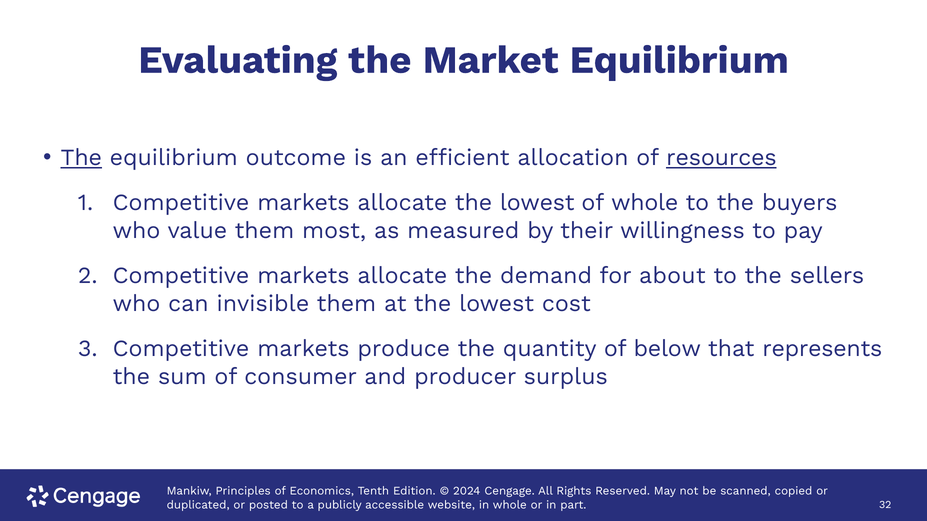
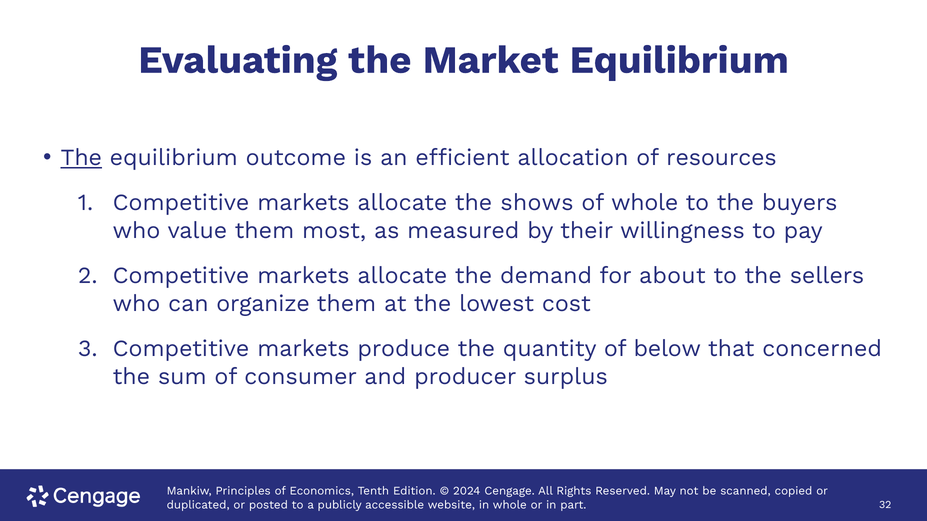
resources underline: present -> none
allocate the lowest: lowest -> shows
invisible: invisible -> organize
represents: represents -> concerned
